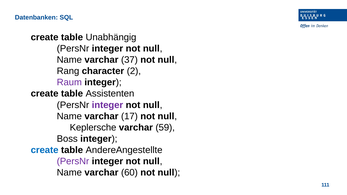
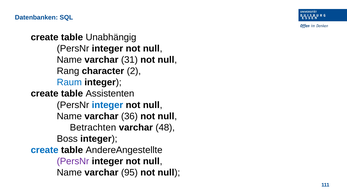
37: 37 -> 31
Raum colour: purple -> blue
integer at (107, 105) colour: purple -> blue
17: 17 -> 36
Keplersche: Keplersche -> Betrachten
59: 59 -> 48
60: 60 -> 95
